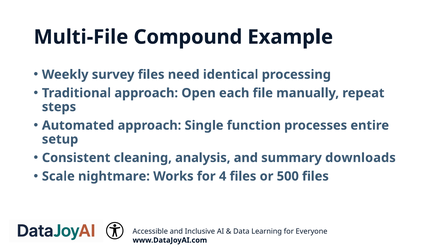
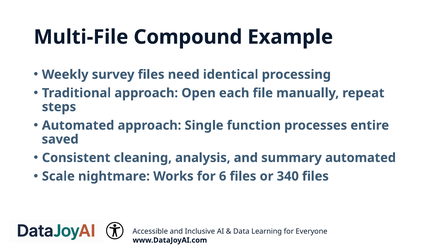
setup: setup -> saved
summary downloads: downloads -> automated
4: 4 -> 6
500: 500 -> 340
